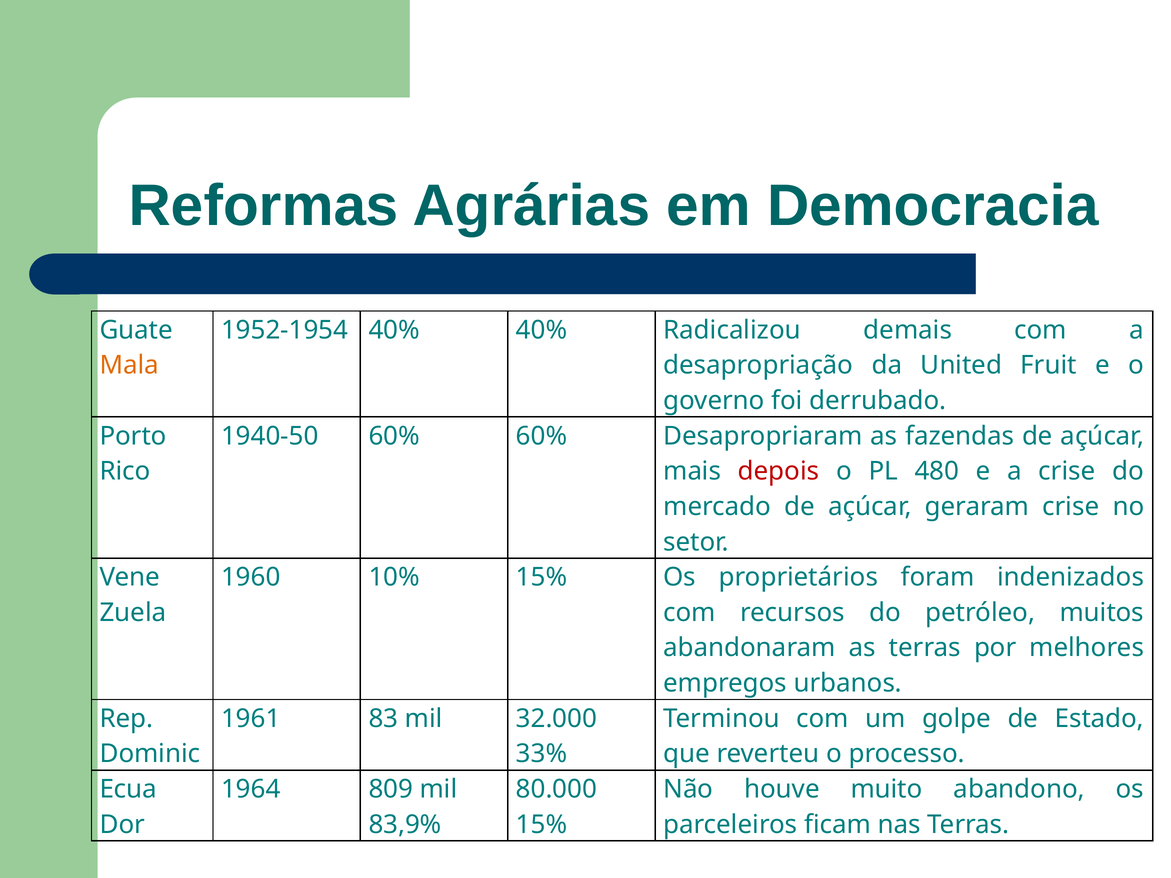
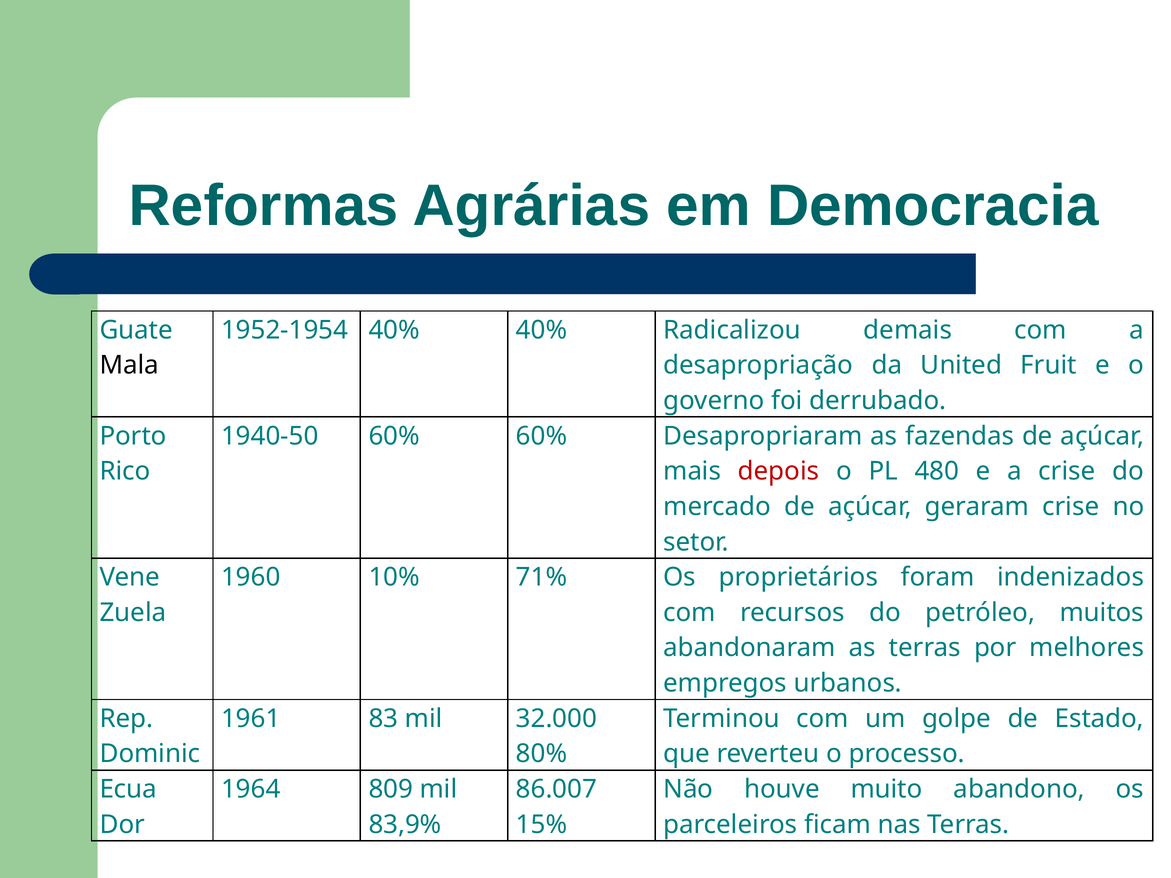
Mala colour: orange -> black
10% 15%: 15% -> 71%
33%: 33% -> 80%
80.000: 80.000 -> 86.007
